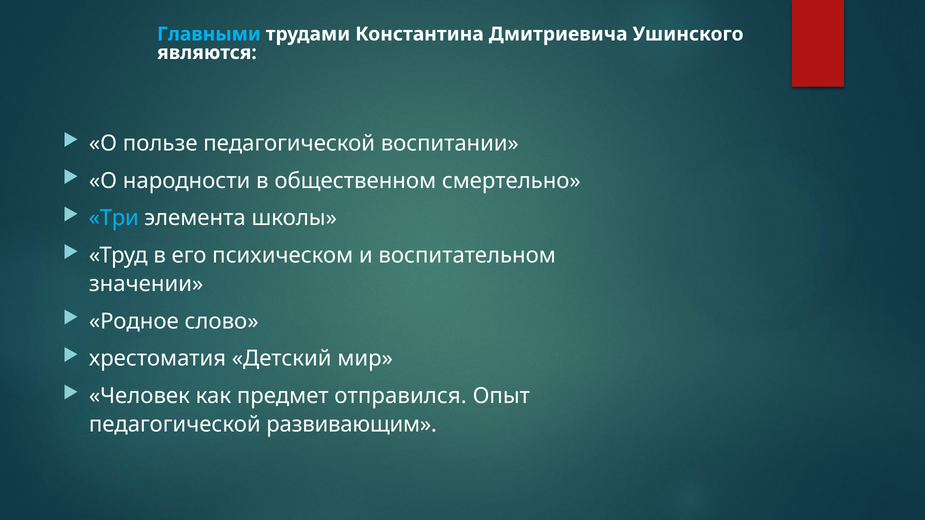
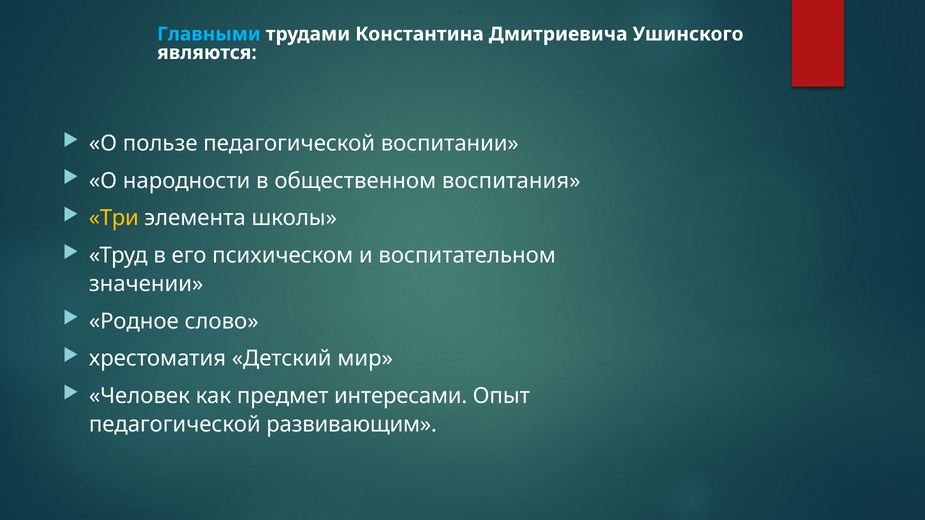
смертельно: смертельно -> воспитания
Три colour: light blue -> yellow
отправился: отправился -> интересами
